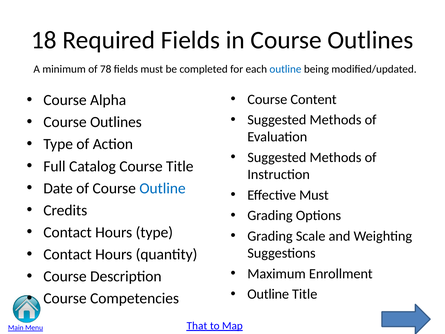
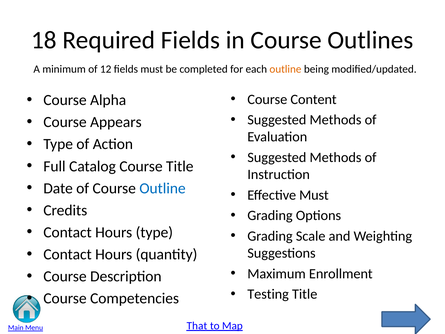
78: 78 -> 12
outline at (285, 69) colour: blue -> orange
Outlines at (116, 122): Outlines -> Appears
Outline at (268, 294): Outline -> Testing
